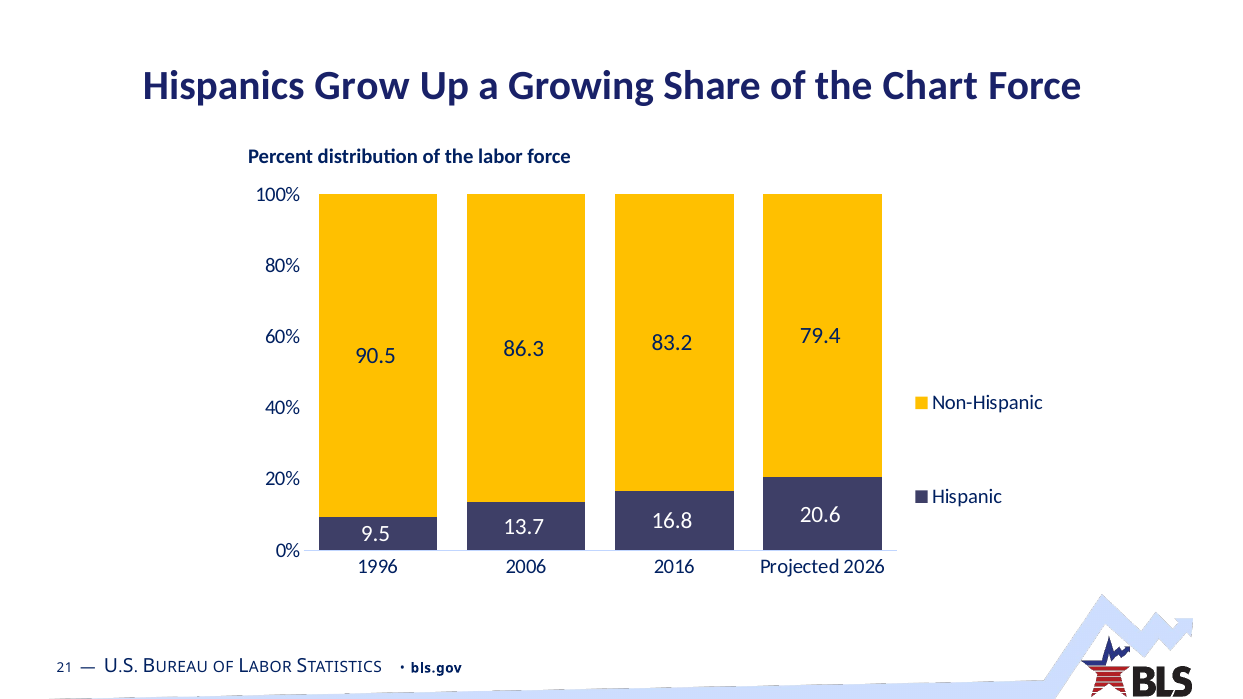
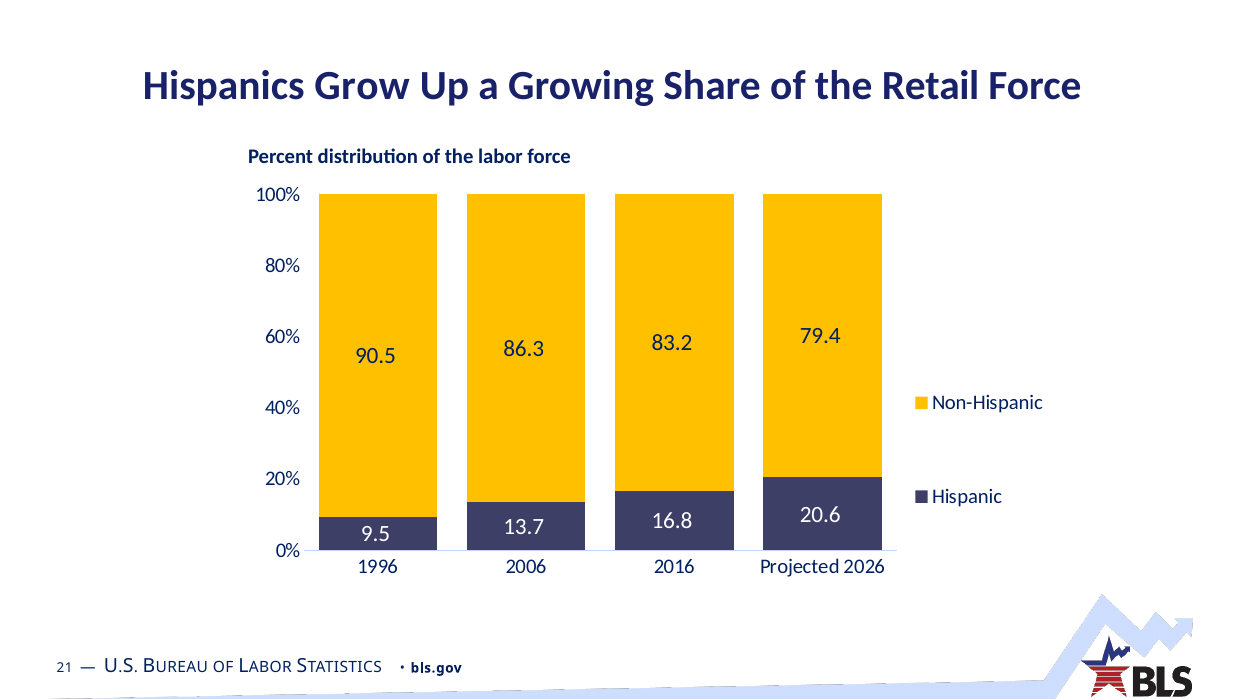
Chart: Chart -> Retail
